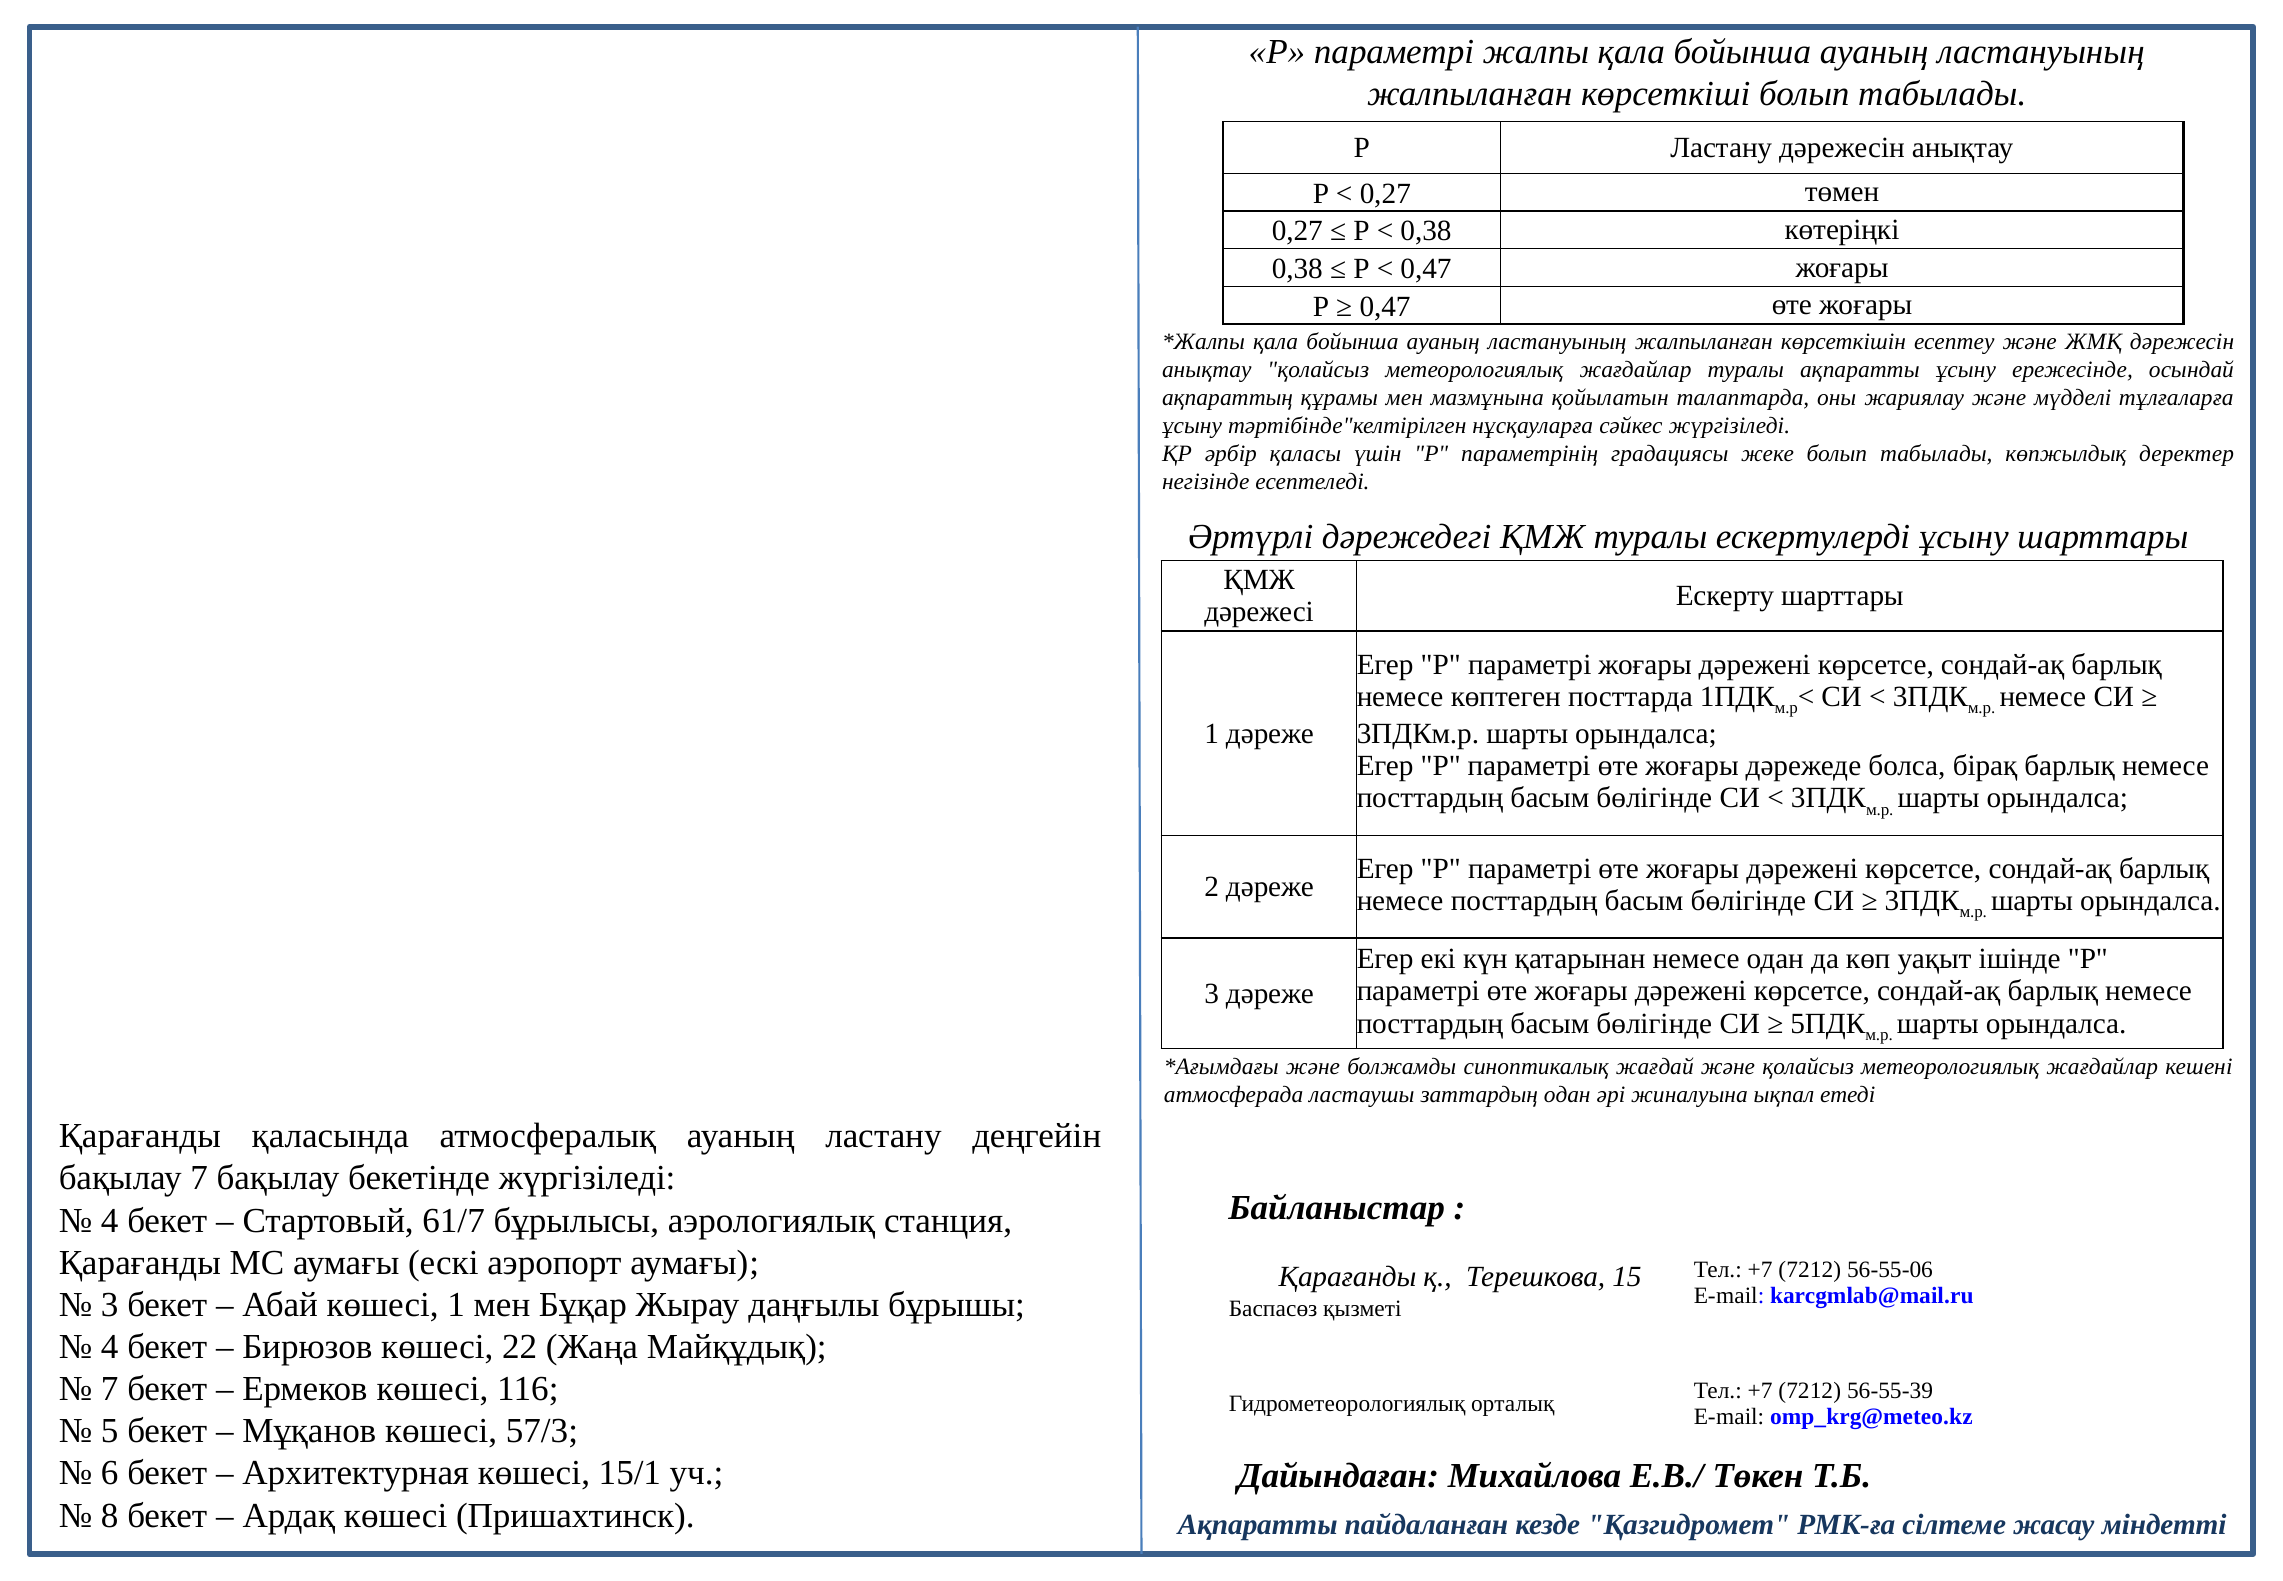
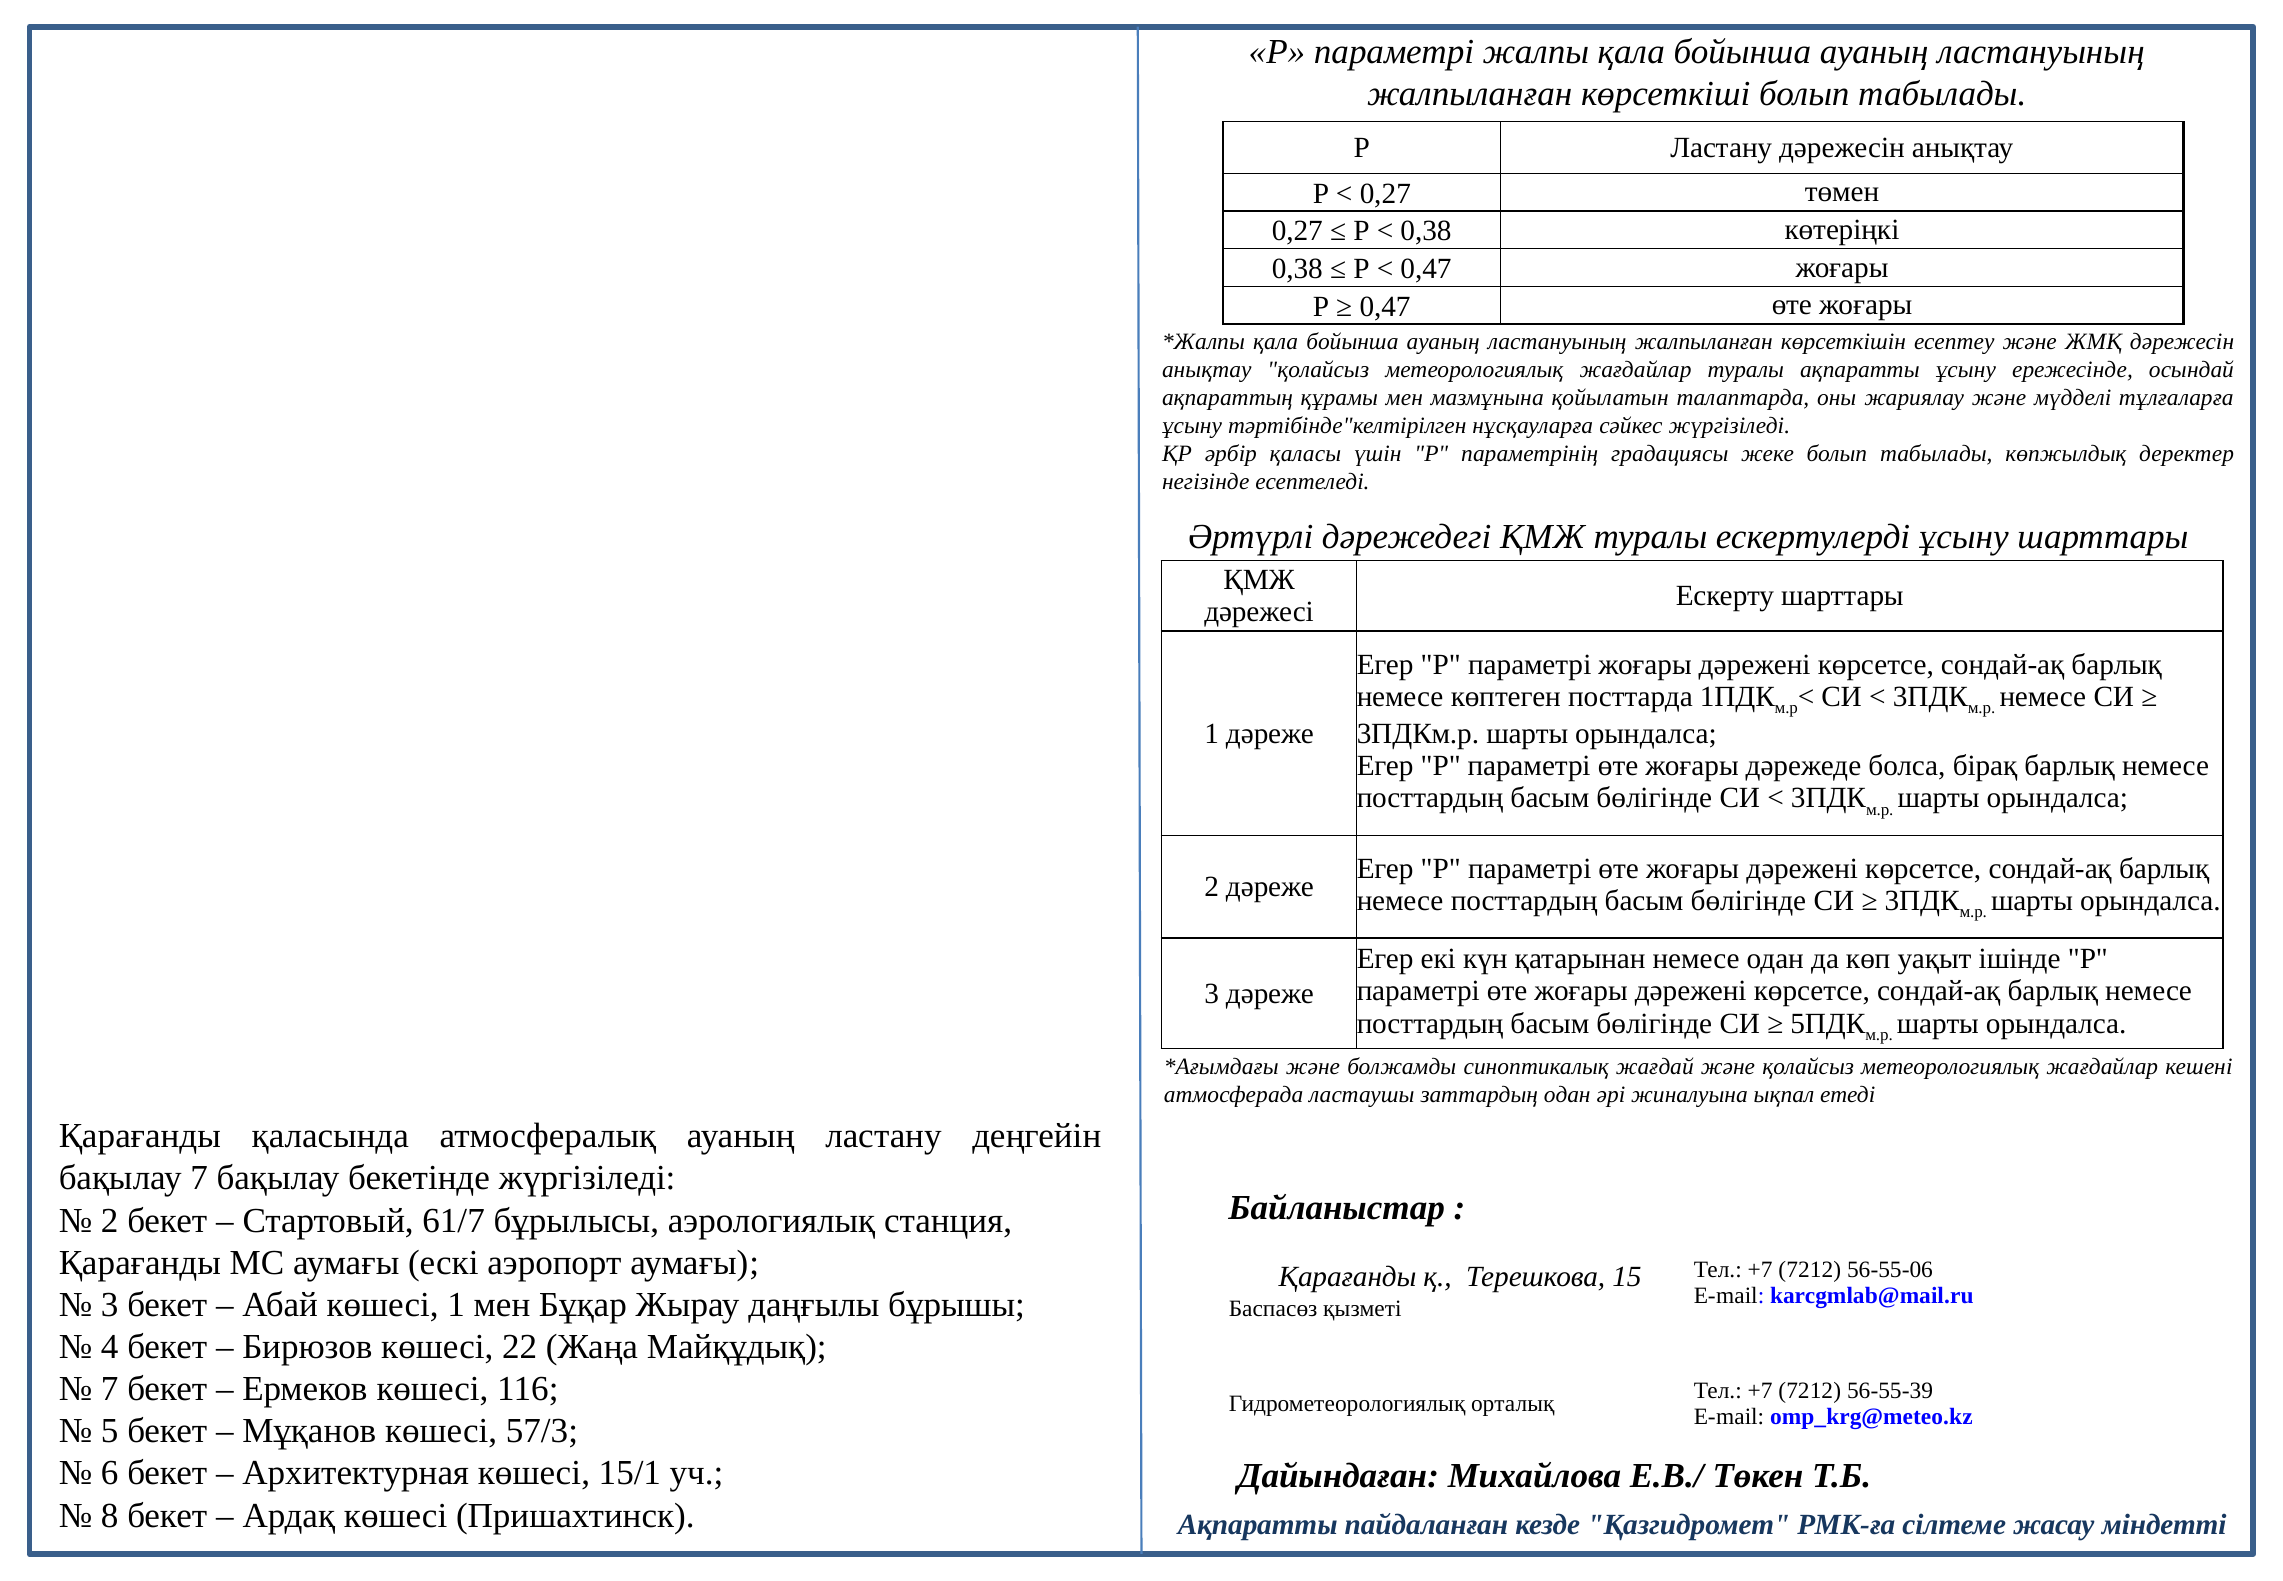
4 at (110, 1220): 4 -> 2
